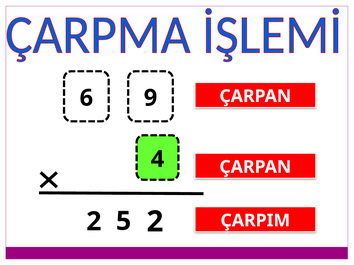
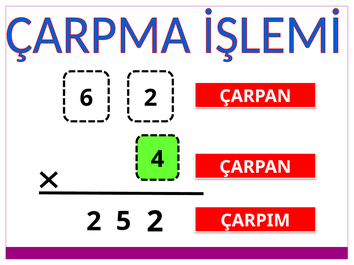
6 9: 9 -> 2
